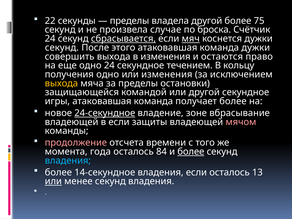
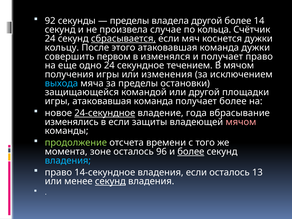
22: 22 -> 92
75: 75 -> 14
броска: броска -> кольца
мяч underline: present -> none
секунд at (62, 48): секунд -> кольцу
совершить выхода: выхода -> первом
в изменения: изменения -> изменялся
и остаются: остаются -> получает
В кольцу: кольцу -> мячом
получения одно: одно -> игры
выхода at (61, 83) colour: yellow -> light blue
другой секундное: секундное -> площадки
зоне: зоне -> года
владеющей at (72, 122): владеющей -> изменялись
продолжение colour: pink -> light green
года: года -> зоне
84: 84 -> 96
более at (58, 172): более -> право
или at (53, 181) underline: present -> none
секунд at (110, 181) underline: none -> present
